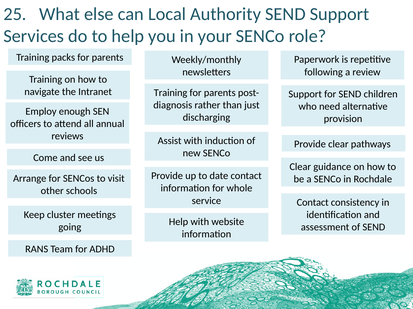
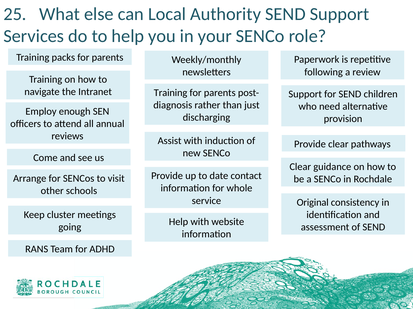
Contact at (313, 203): Contact -> Original
